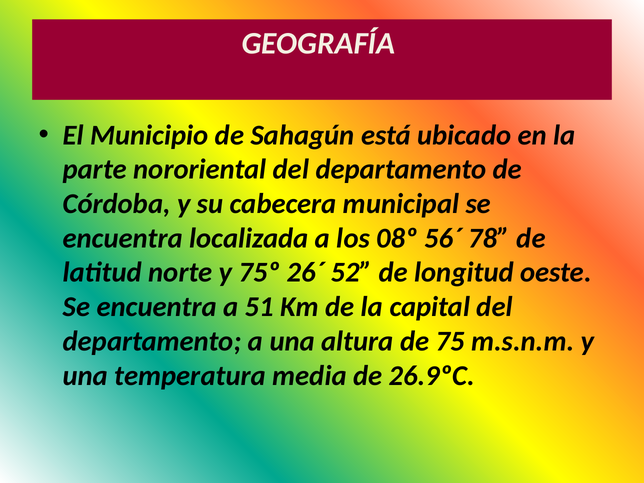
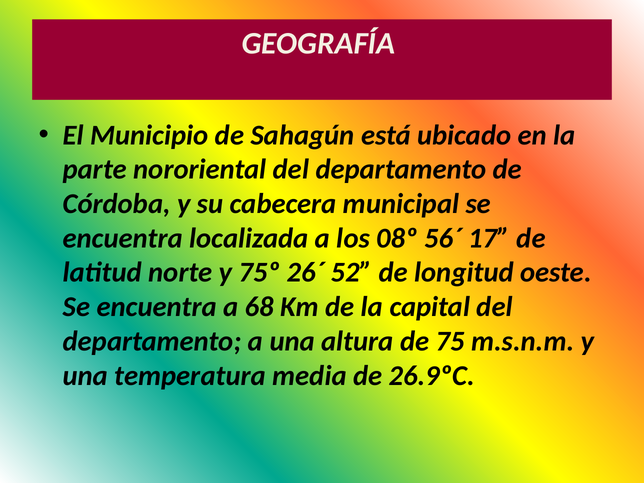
78: 78 -> 17
51: 51 -> 68
